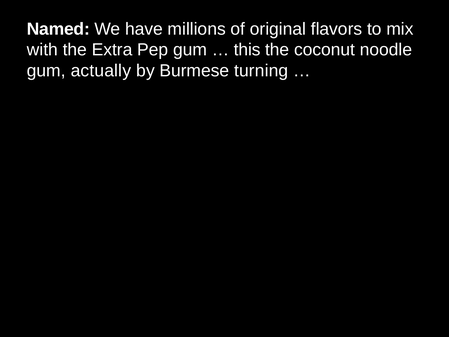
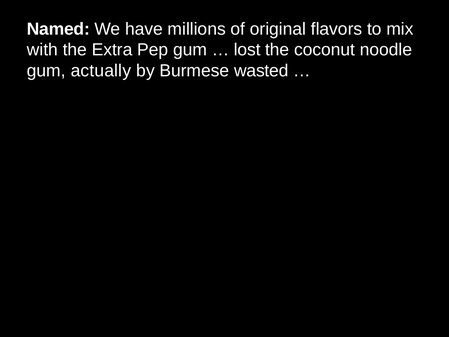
this: this -> lost
turning: turning -> wasted
